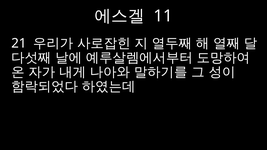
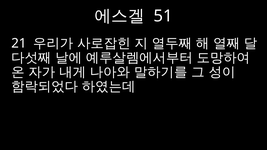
11: 11 -> 51
